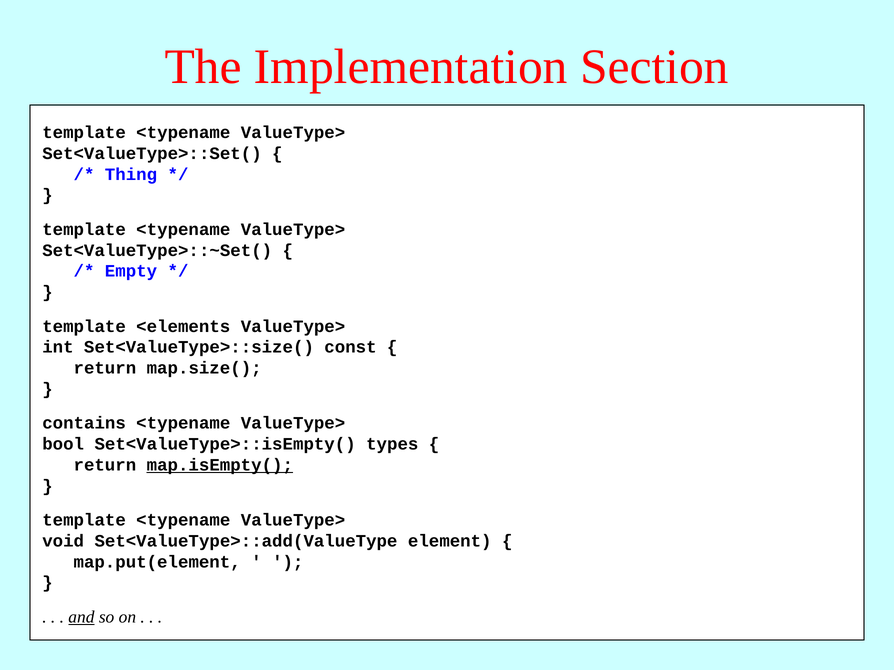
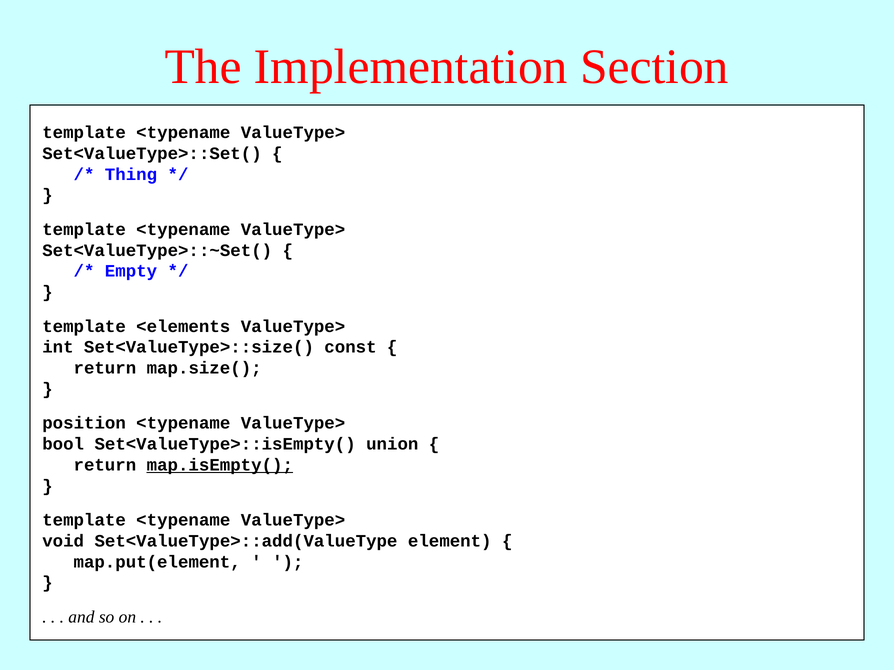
contains: contains -> position
types: types -> union
and underline: present -> none
